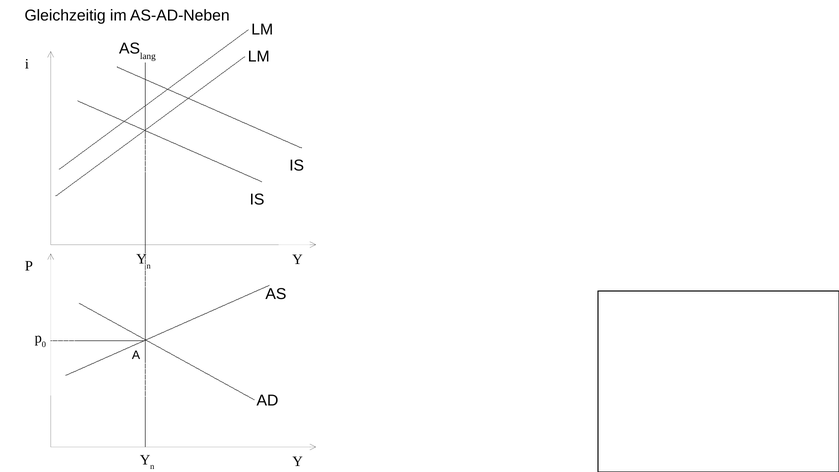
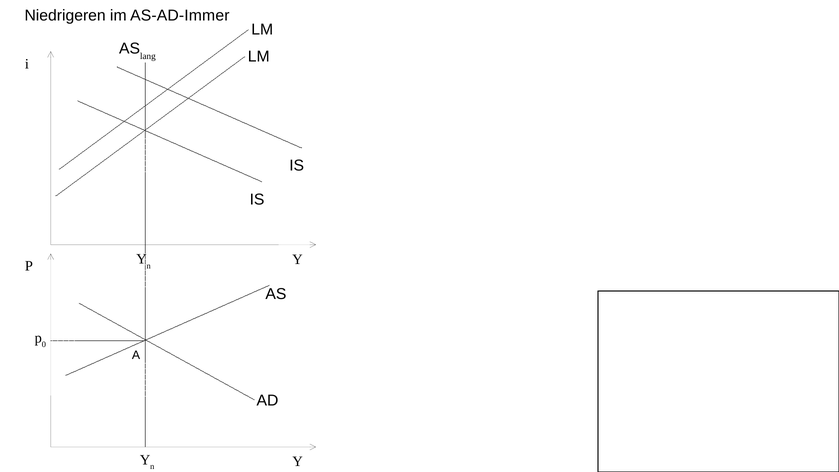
Gleichzeitig: Gleichzeitig -> Niedrigeren
AS-AD-Neben: AS-AD-Neben -> AS-AD-Immer
